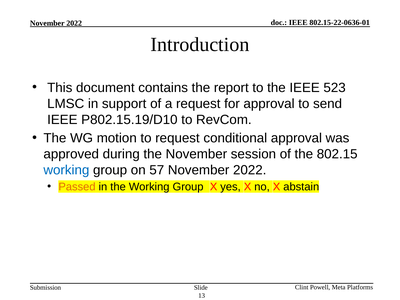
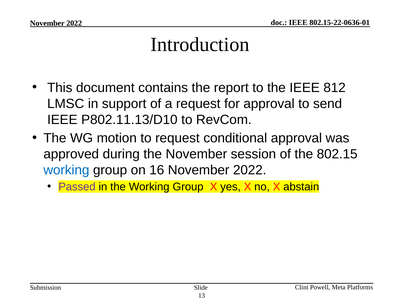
523: 523 -> 812
P802.15.19/D10: P802.15.19/D10 -> P802.11.13/D10
57: 57 -> 16
Passed colour: orange -> purple
